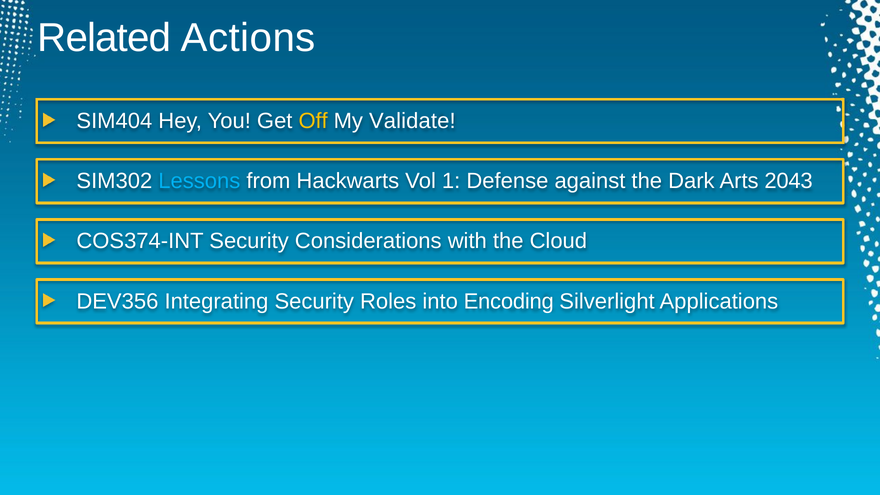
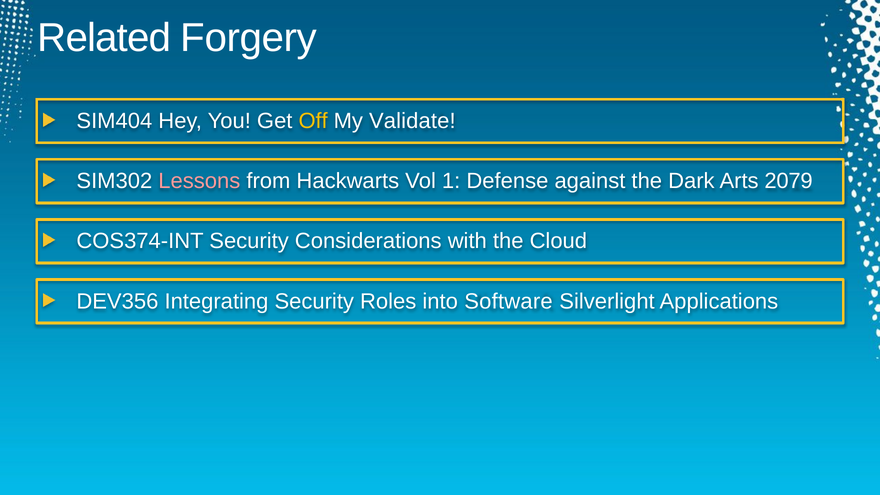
Actions: Actions -> Forgery
Lessons colour: light blue -> pink
2043: 2043 -> 2079
Encoding: Encoding -> Software
